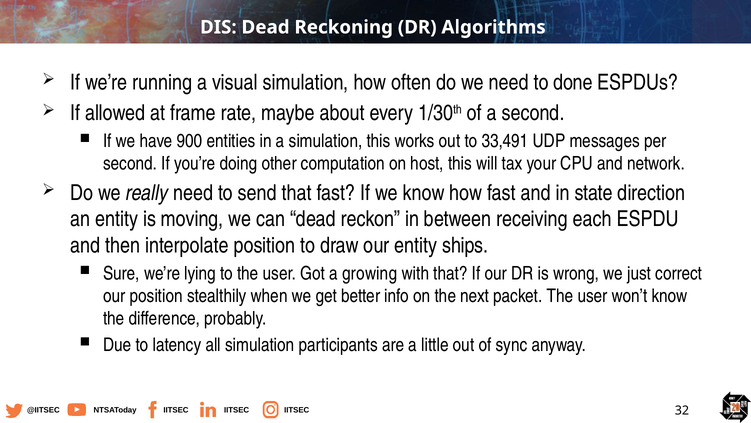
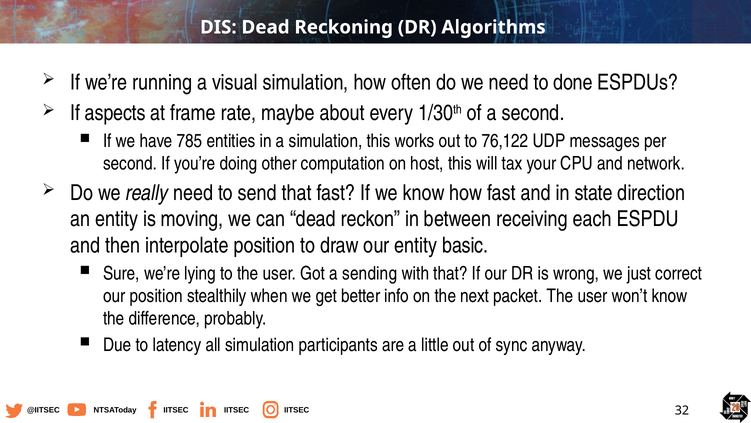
allowed: allowed -> aspects
900: 900 -> 785
33,491: 33,491 -> 76,122
ships: ships -> basic
growing: growing -> sending
